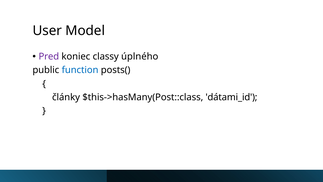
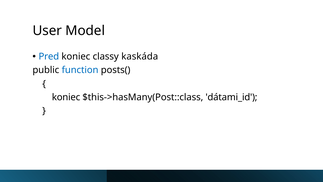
Pred colour: purple -> blue
úplného: úplného -> kaskáda
články at (66, 97): články -> koniec
